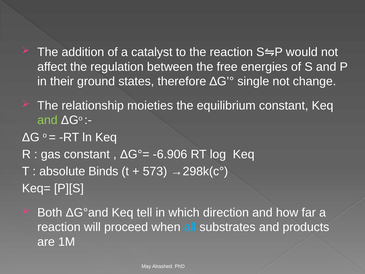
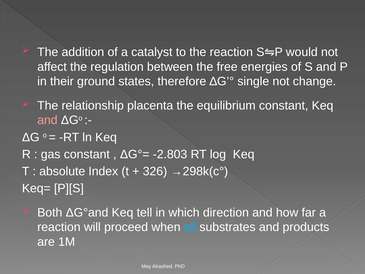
moieties: moieties -> placenta
and at (47, 120) colour: light green -> pink
-6.906: -6.906 -> -2.803
Binds: Binds -> Index
573: 573 -> 326
